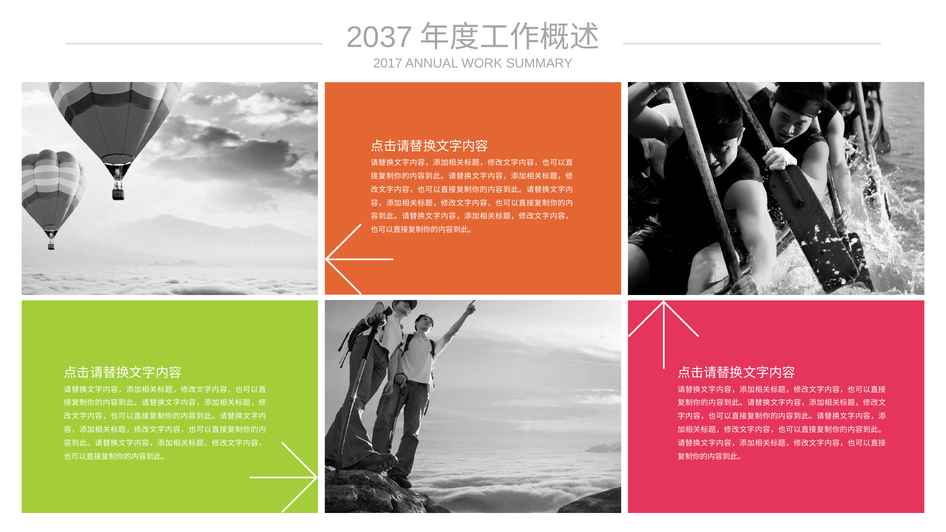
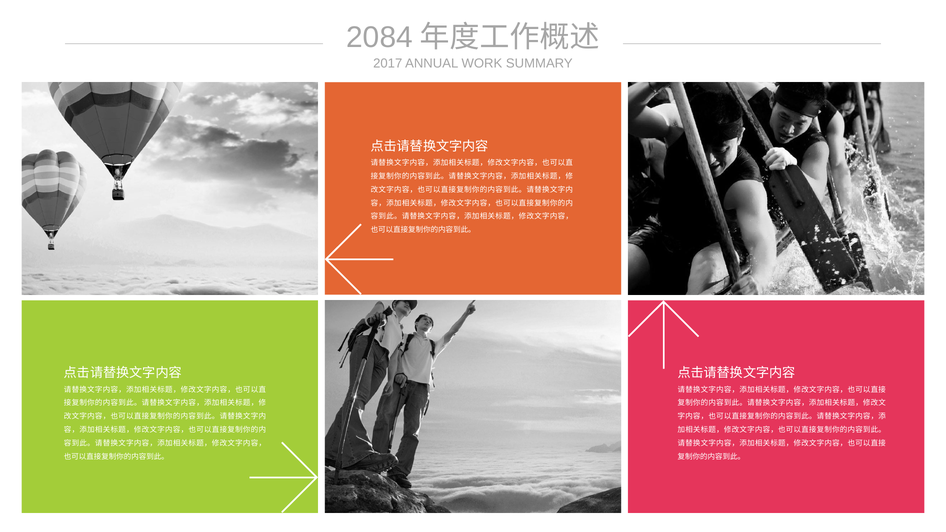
2037: 2037 -> 2084
